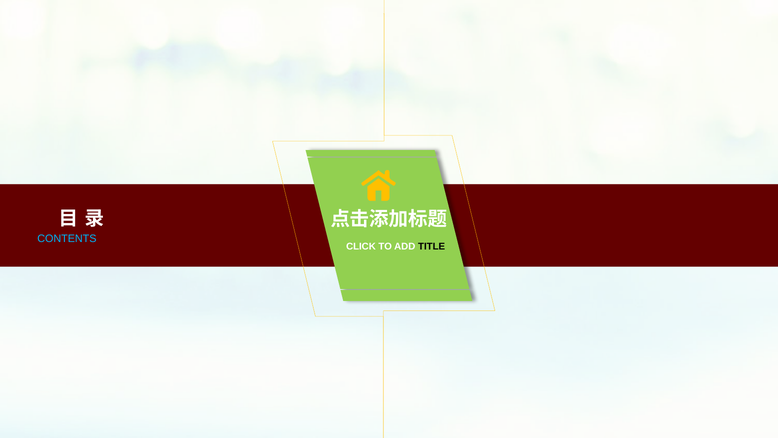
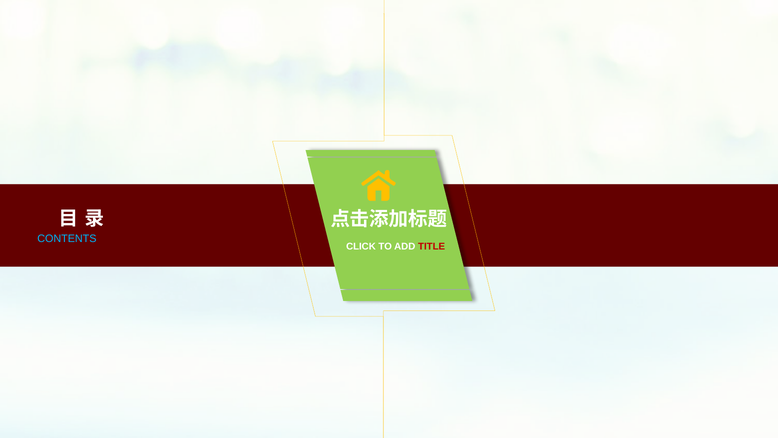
TITLE colour: black -> red
